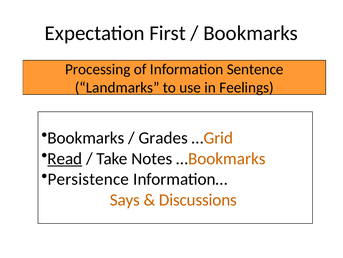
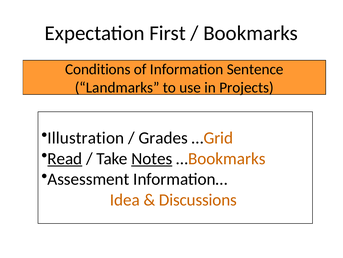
Processing: Processing -> Conditions
Feelings: Feelings -> Projects
Bookmarks at (86, 138): Bookmarks -> Illustration
Notes underline: none -> present
Persistence: Persistence -> Assessment
Says: Says -> Idea
